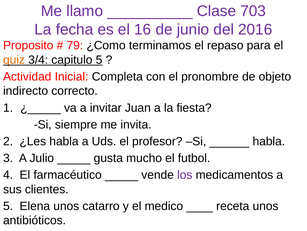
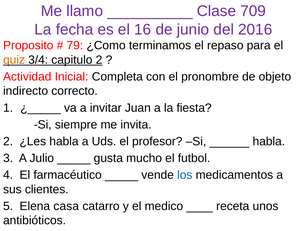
703: 703 -> 709
capitulo 5: 5 -> 2
los colour: purple -> blue
Elena unos: unos -> casa
